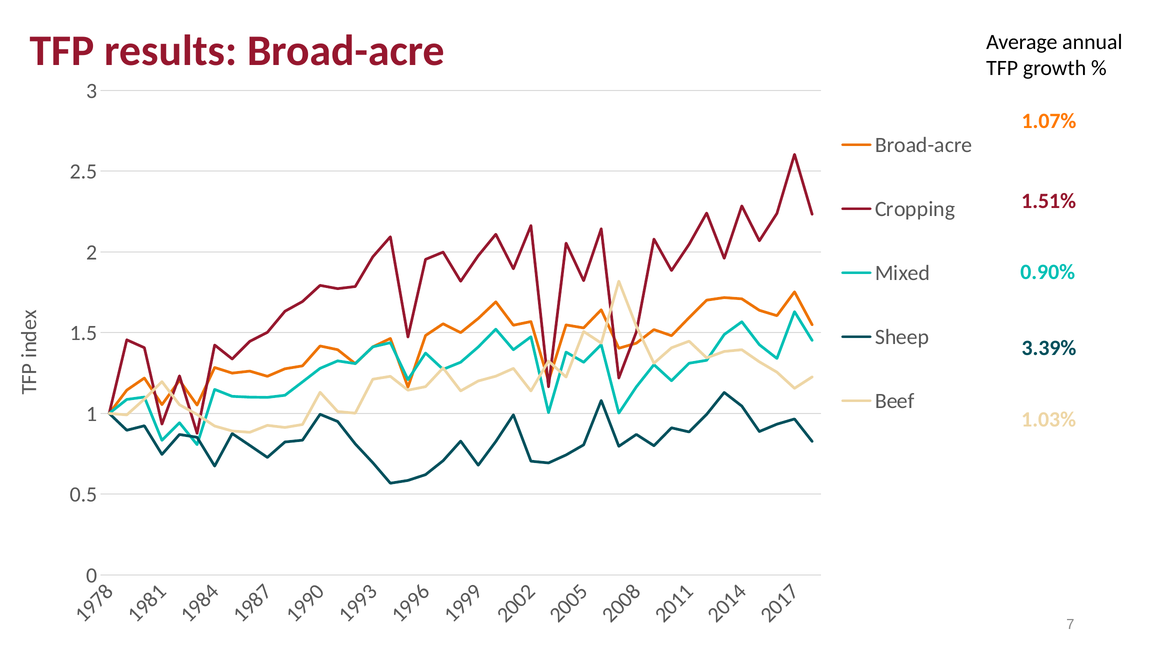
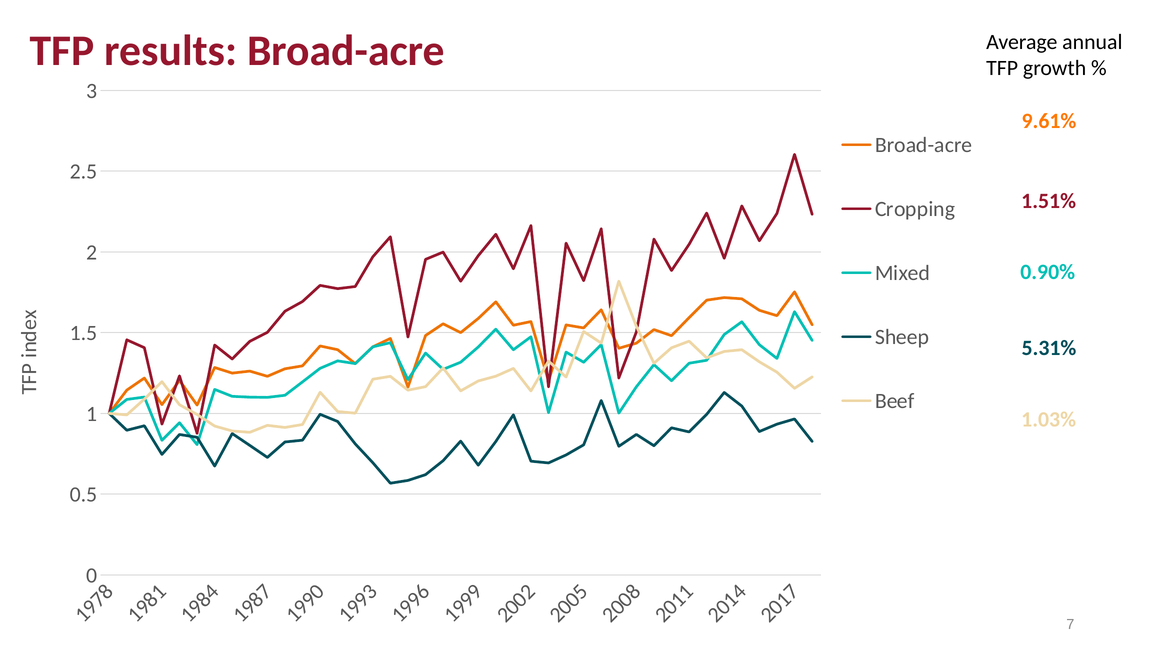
1.07%: 1.07% -> 9.61%
3.39%: 3.39% -> 5.31%
